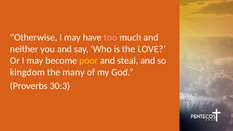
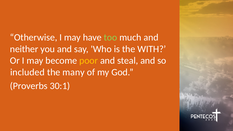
too colour: pink -> light green
LOVE: LOVE -> WITH
kingdom: kingdom -> included
30:3: 30:3 -> 30:1
